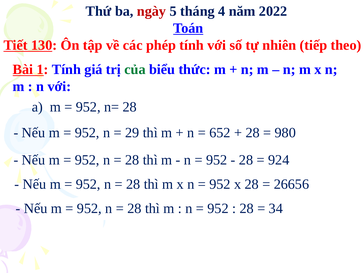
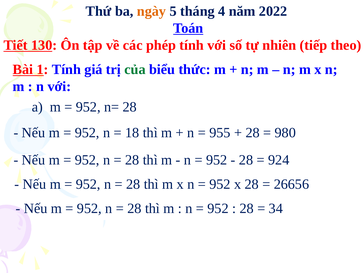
ngày colour: red -> orange
29: 29 -> 18
652: 652 -> 955
